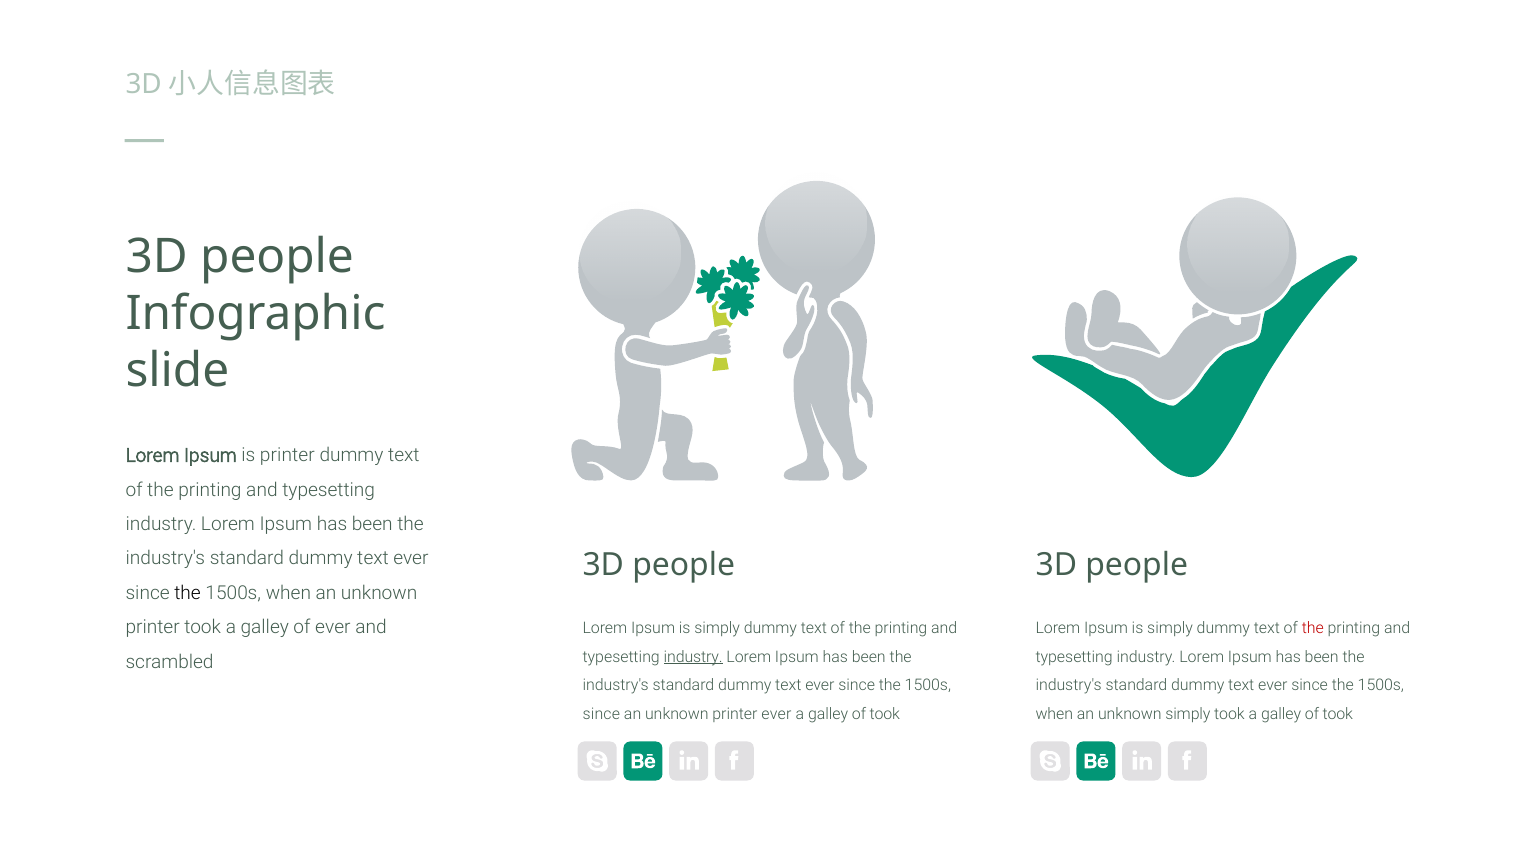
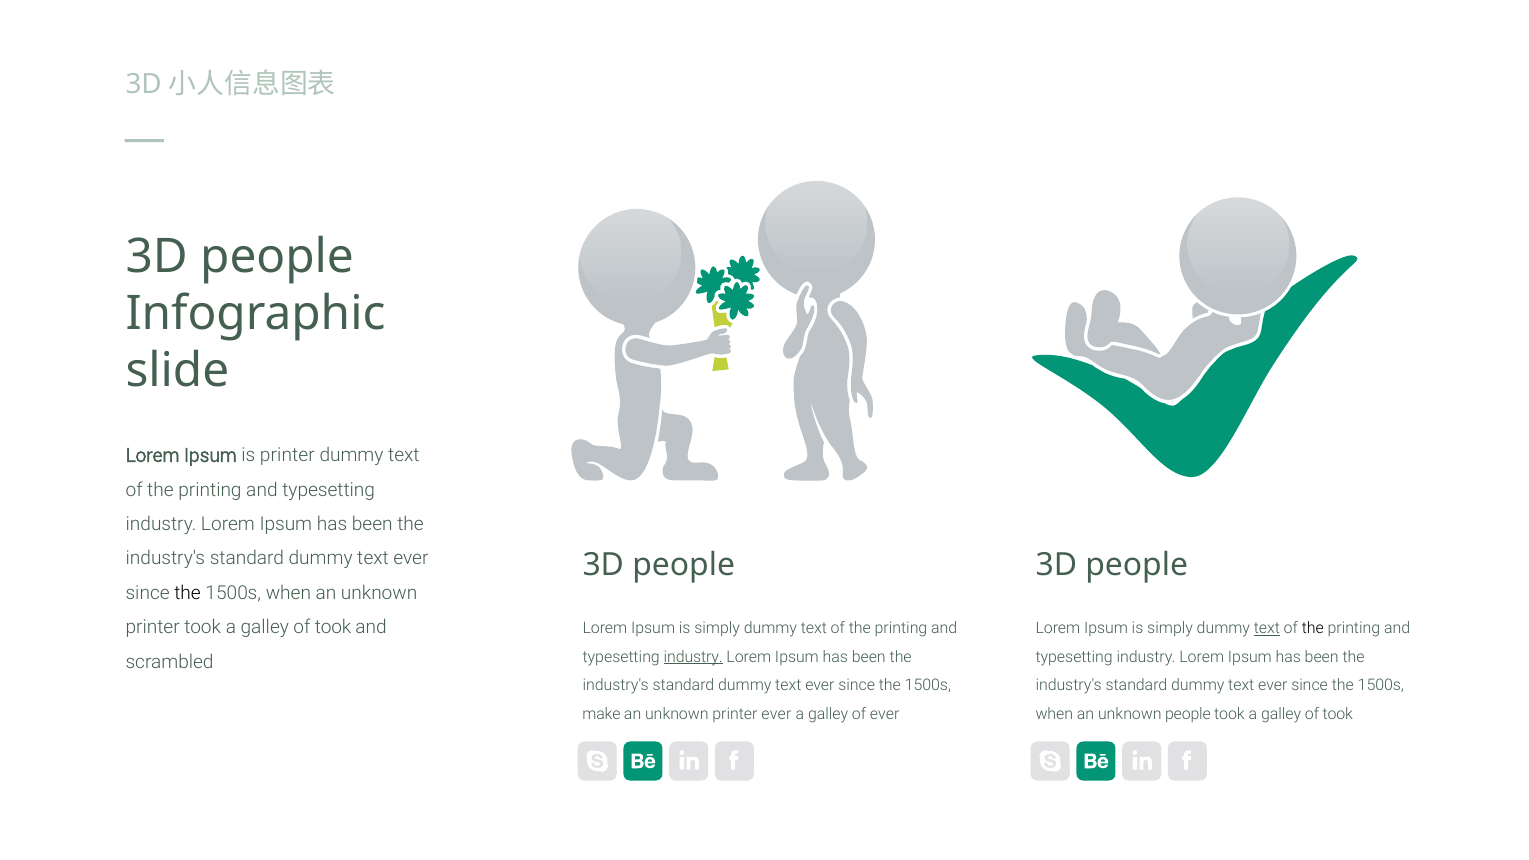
ever at (333, 628): ever -> took
text at (1267, 628) underline: none -> present
the at (1313, 628) colour: red -> black
since at (601, 714): since -> make
took at (885, 714): took -> ever
unknown simply: simply -> people
